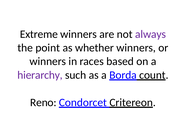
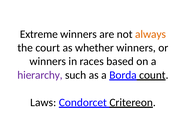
always colour: purple -> orange
point: point -> court
Reno: Reno -> Laws
